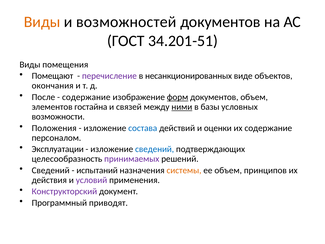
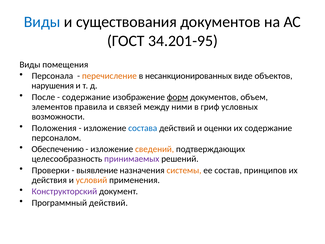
Виды at (42, 22) colour: orange -> blue
возможностей: возможностей -> существования
34.201-51: 34.201-51 -> 34.201-95
Помещают: Помещают -> Персонала
перечисление colour: purple -> orange
окончания: окончания -> нарушения
гостайна: гостайна -> правила
ними underline: present -> none
базы: базы -> гриф
Эксплуатации: Эксплуатации -> Обеспечению
сведений at (155, 149) colour: blue -> orange
Сведений at (51, 170): Сведений -> Проверки
испытаний: испытаний -> выявление
ее объем: объем -> состав
условий colour: purple -> orange
Программный приводят: приводят -> действий
